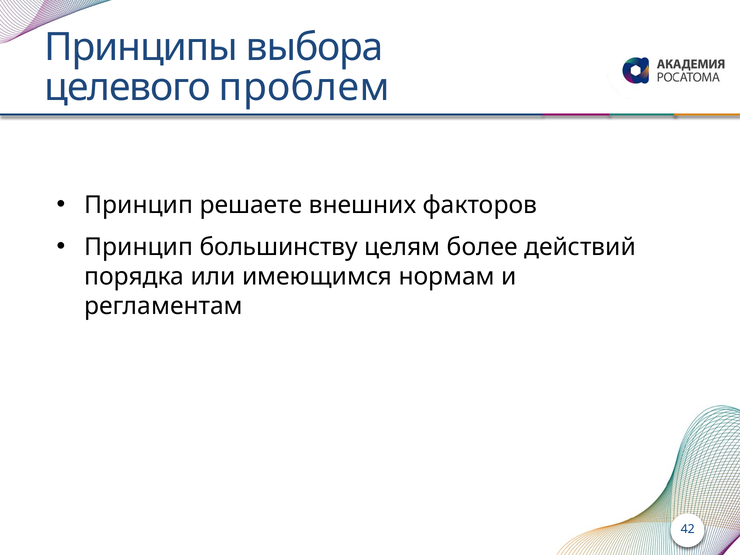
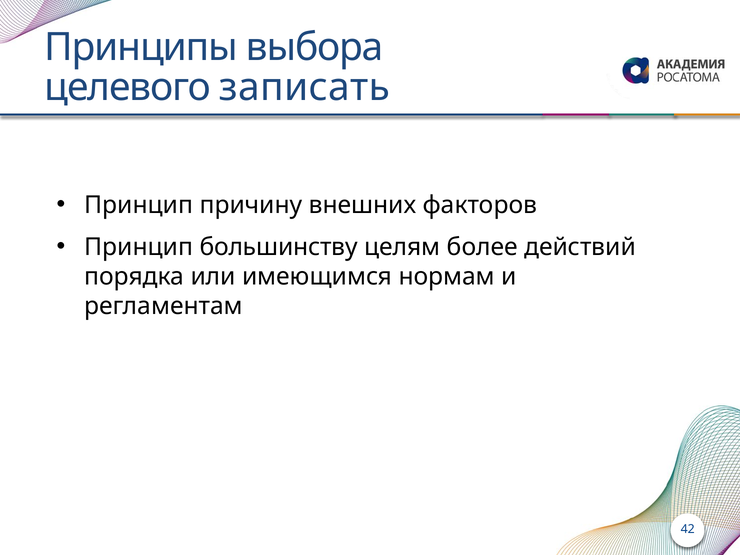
проблем: проблем -> записать
решаете: решаете -> причину
